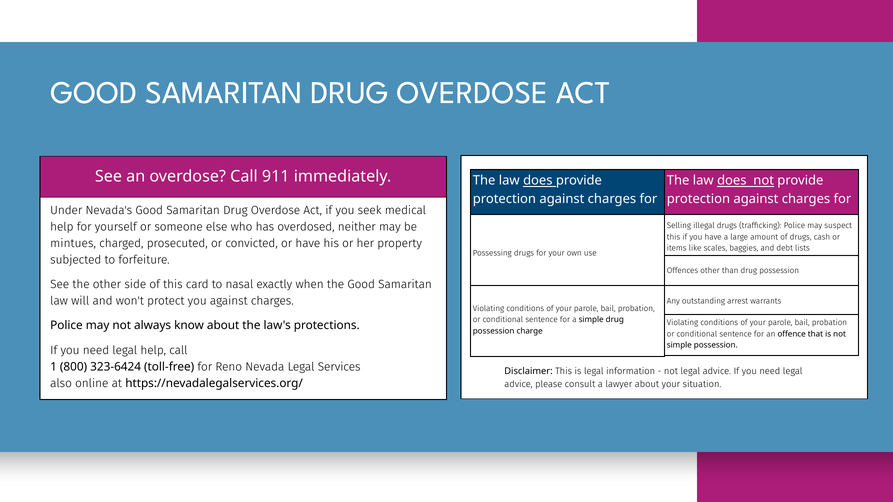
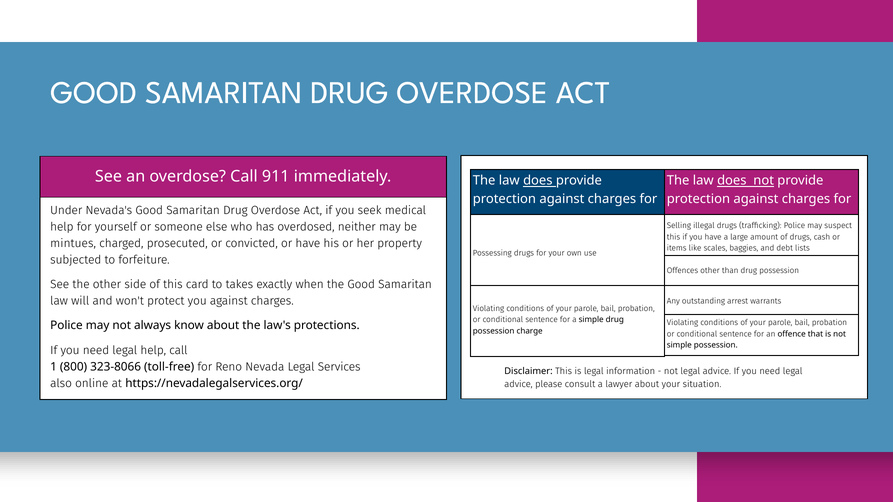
nasal: nasal -> takes
323-6424: 323-6424 -> 323-8066
